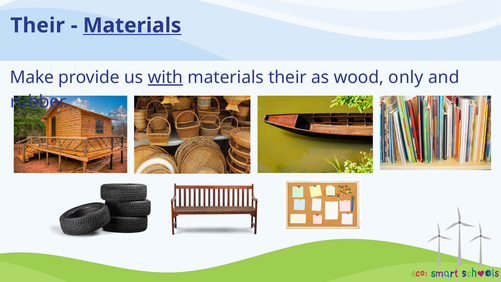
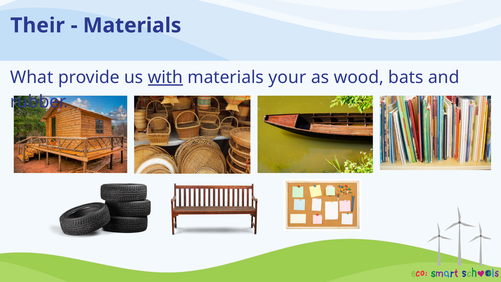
Materials at (132, 25) underline: present -> none
Make: Make -> What
materials their: their -> your
only: only -> bats
